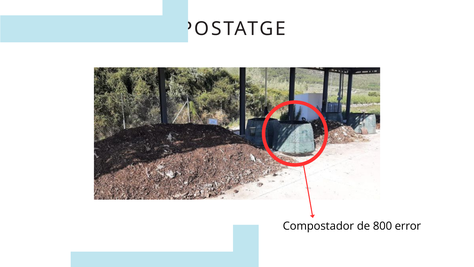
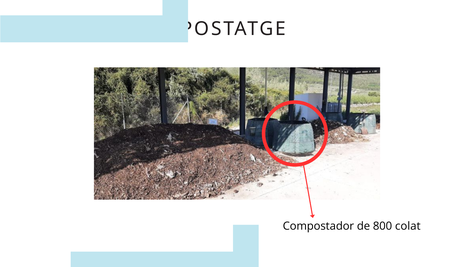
error: error -> colat
